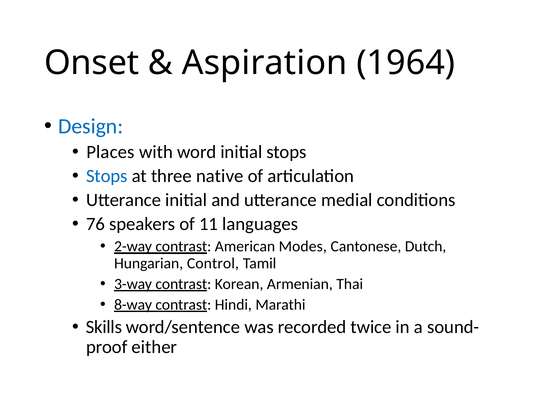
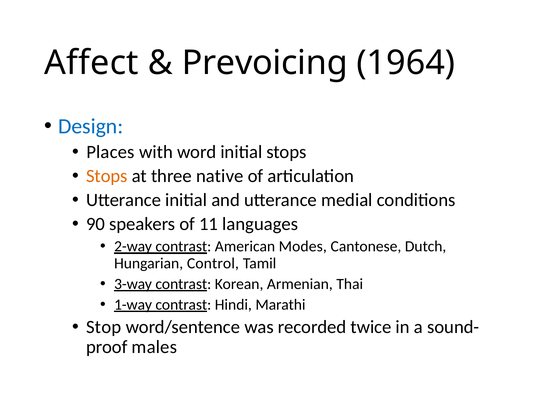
Onset: Onset -> Affect
Aspiration: Aspiration -> Prevoicing
Stops at (107, 176) colour: blue -> orange
76: 76 -> 90
8-way: 8-way -> 1-way
Skills: Skills -> Stop
either: either -> males
